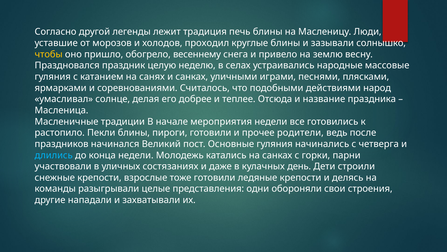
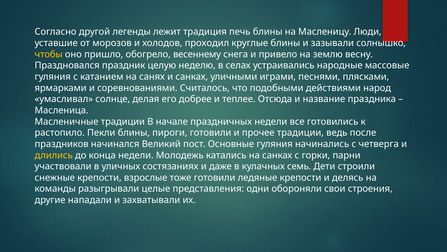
мероприятия: мероприятия -> праздничных
прочее родители: родители -> традиции
длились colour: light blue -> yellow
день: день -> семь
